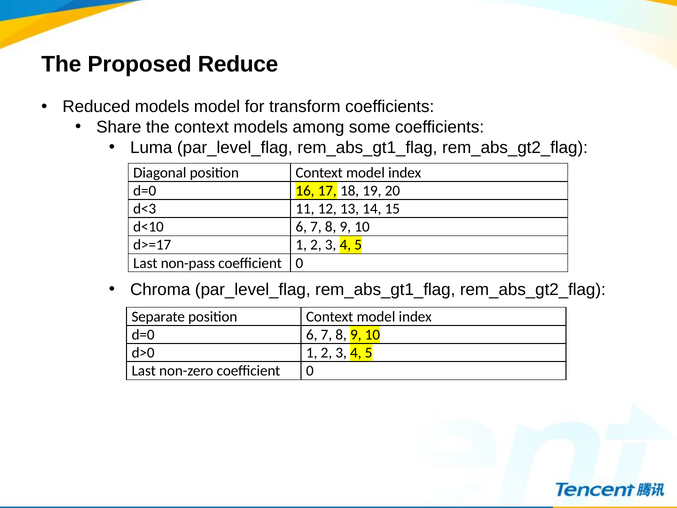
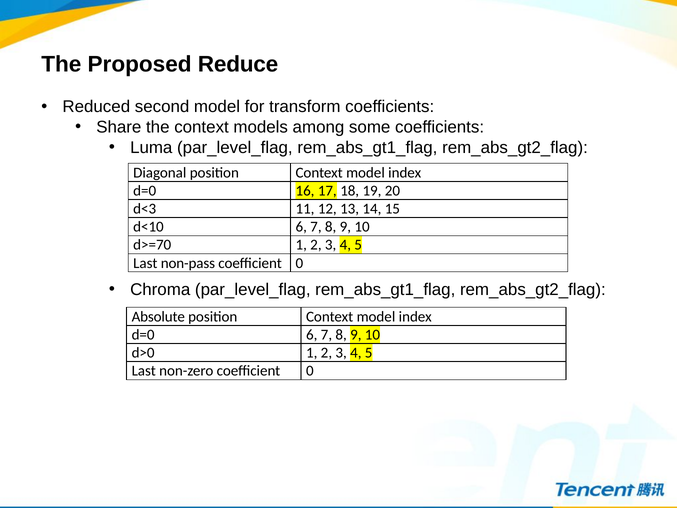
Reduced models: models -> second
d>=17: d>=17 -> d>=70
Separate: Separate -> Absolute
